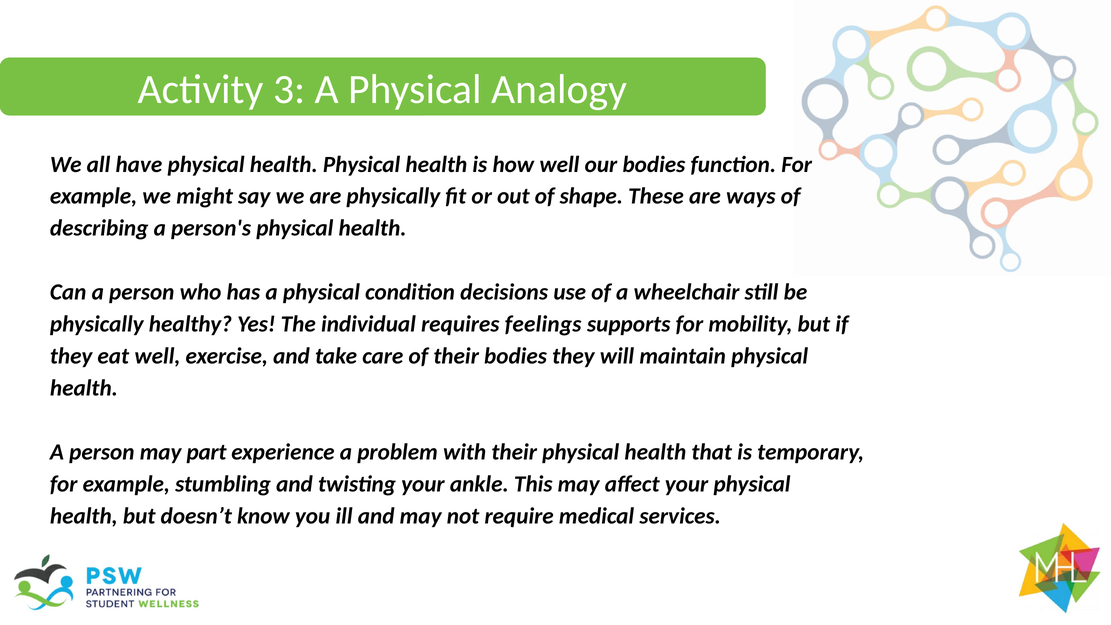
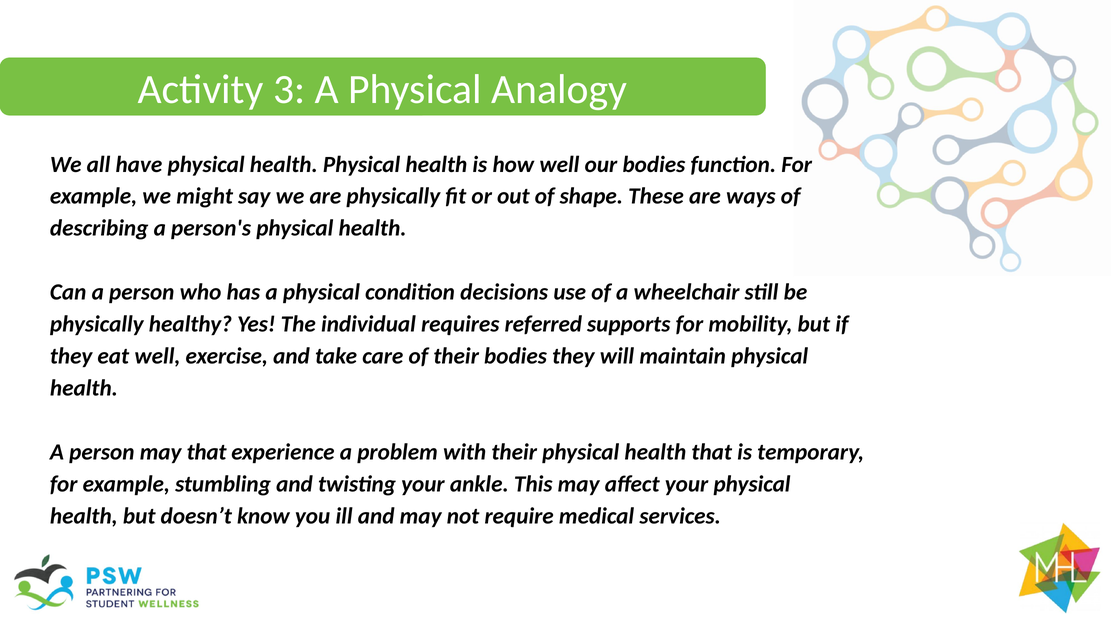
feelings: feelings -> referred
may part: part -> that
